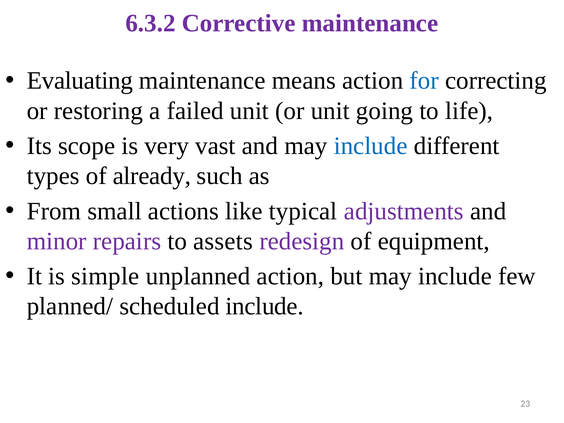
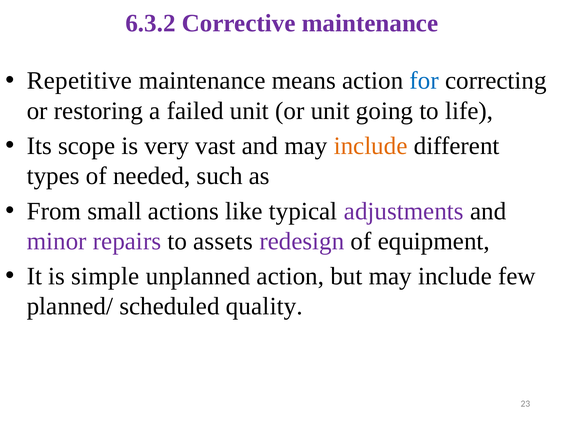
Evaluating: Evaluating -> Repetitive
include at (371, 146) colour: blue -> orange
already: already -> needed
scheduled include: include -> quality
